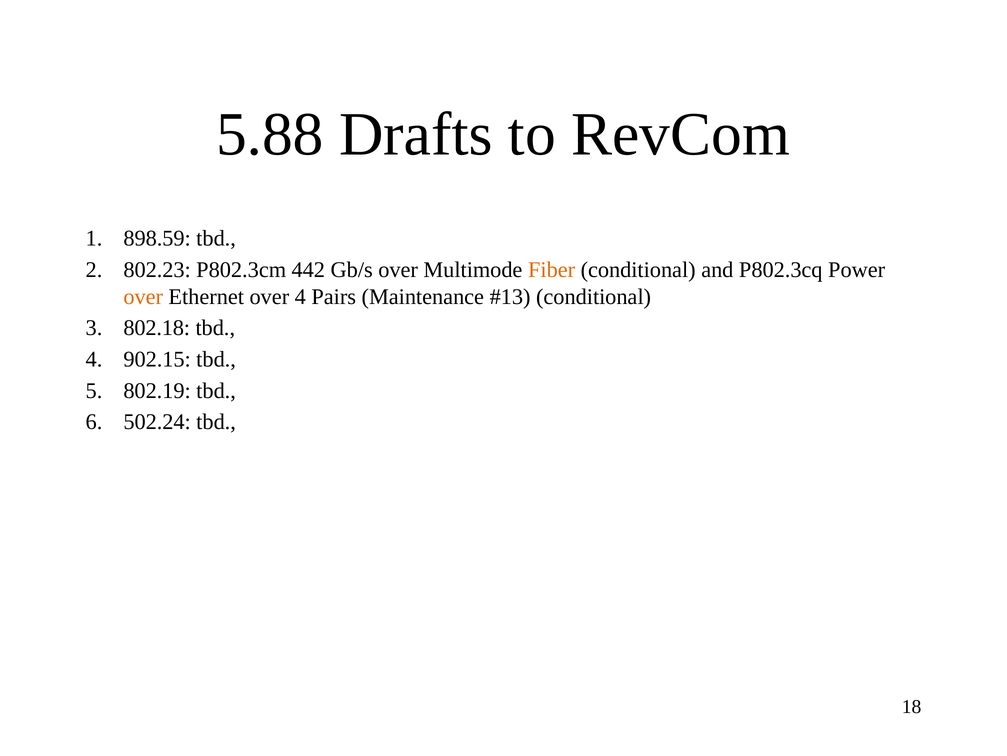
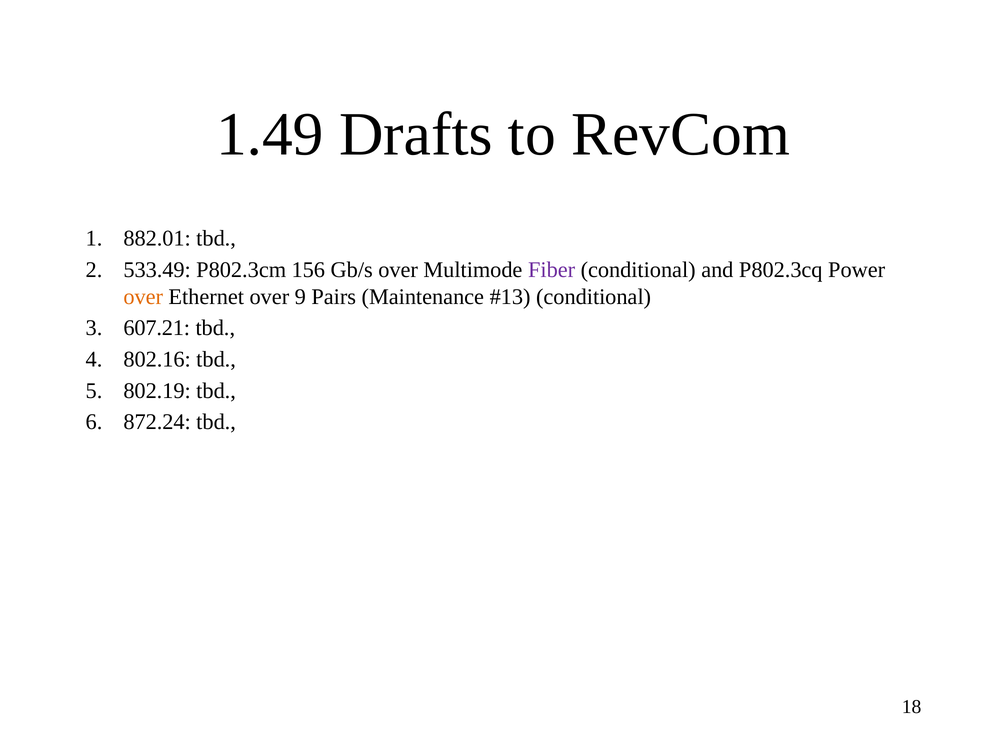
5.88: 5.88 -> 1.49
898.59: 898.59 -> 882.01
802.23: 802.23 -> 533.49
442: 442 -> 156
Fiber colour: orange -> purple
over 4: 4 -> 9
802.18: 802.18 -> 607.21
902.15: 902.15 -> 802.16
502.24: 502.24 -> 872.24
